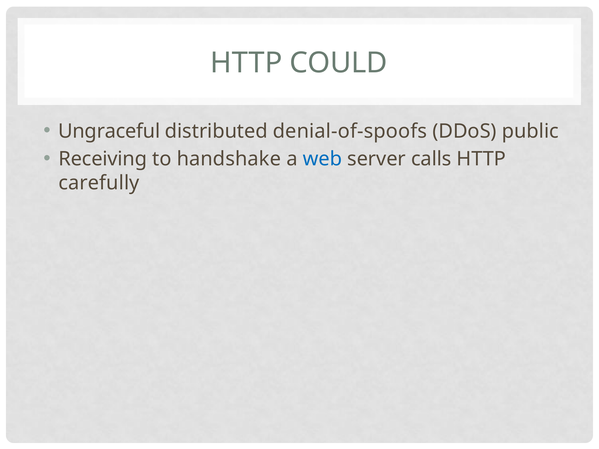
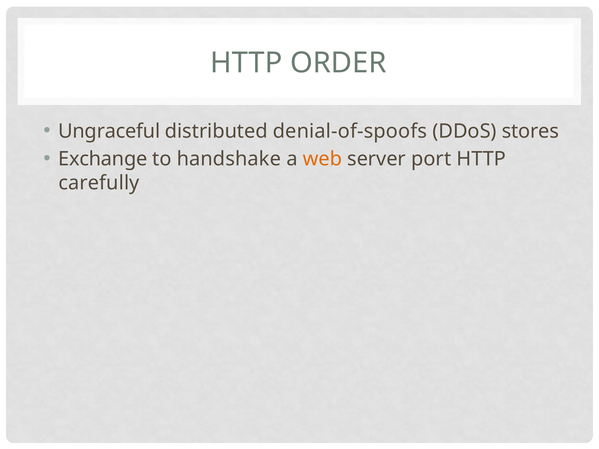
COULD: COULD -> ORDER
public: public -> stores
Receiving: Receiving -> Exchange
web colour: blue -> orange
calls: calls -> port
